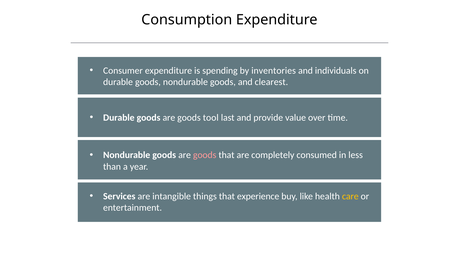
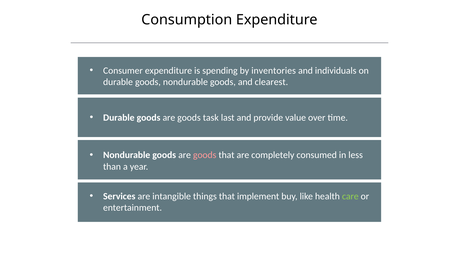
tool: tool -> task
experience: experience -> implement
care colour: yellow -> light green
